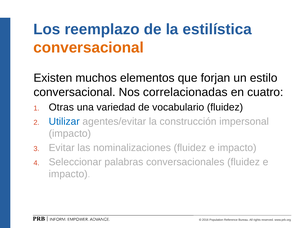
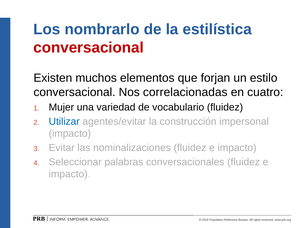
reemplazo: reemplazo -> nombrarlo
conversacional at (89, 48) colour: orange -> red
Otras: Otras -> Mujer
